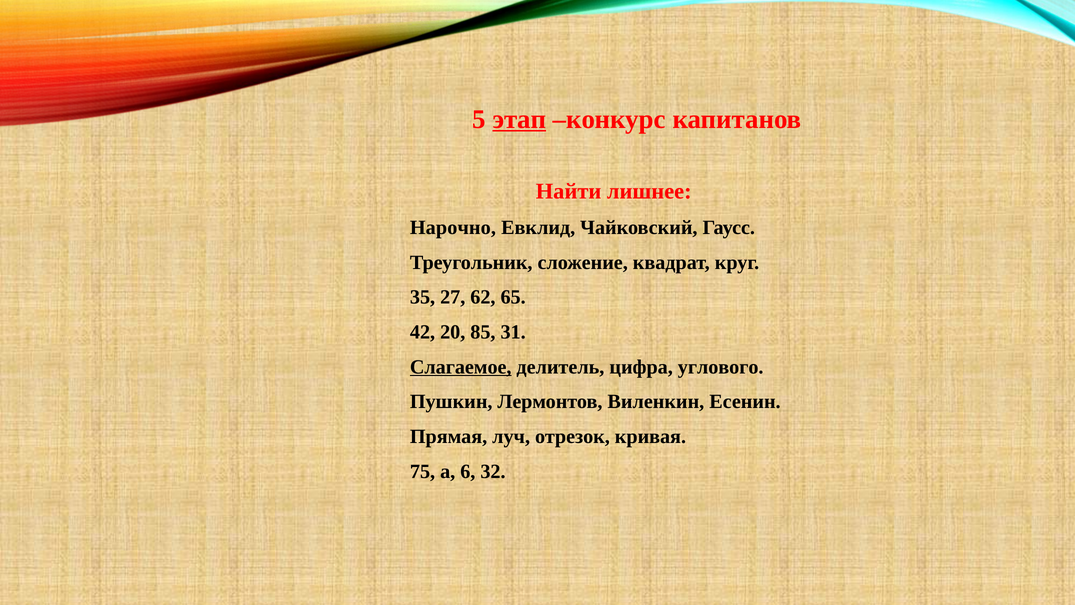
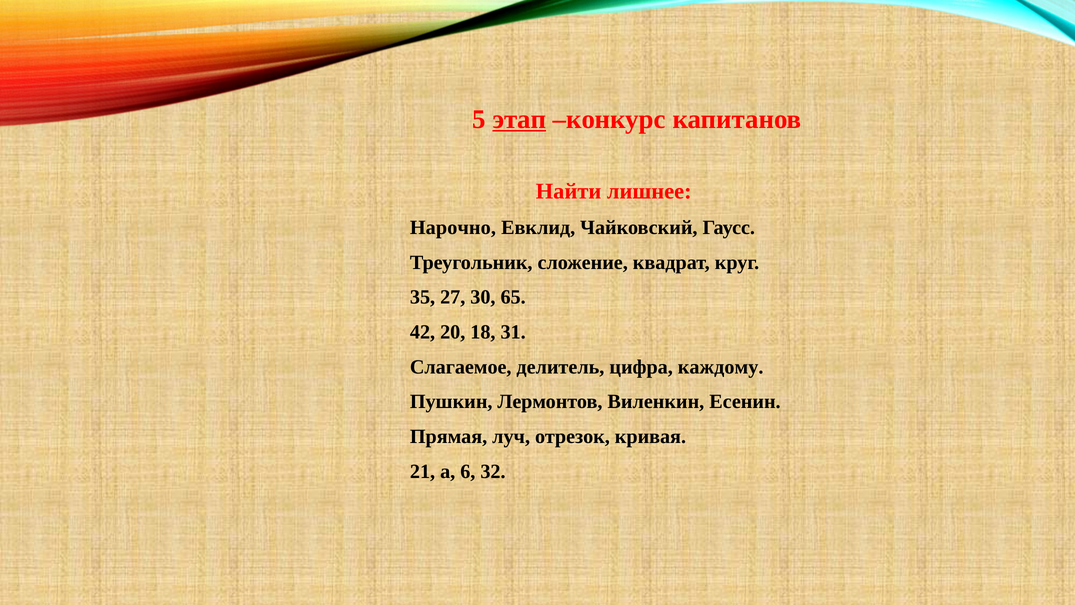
62: 62 -> 30
85: 85 -> 18
Слагаемое underline: present -> none
углового: углового -> каждому
75: 75 -> 21
